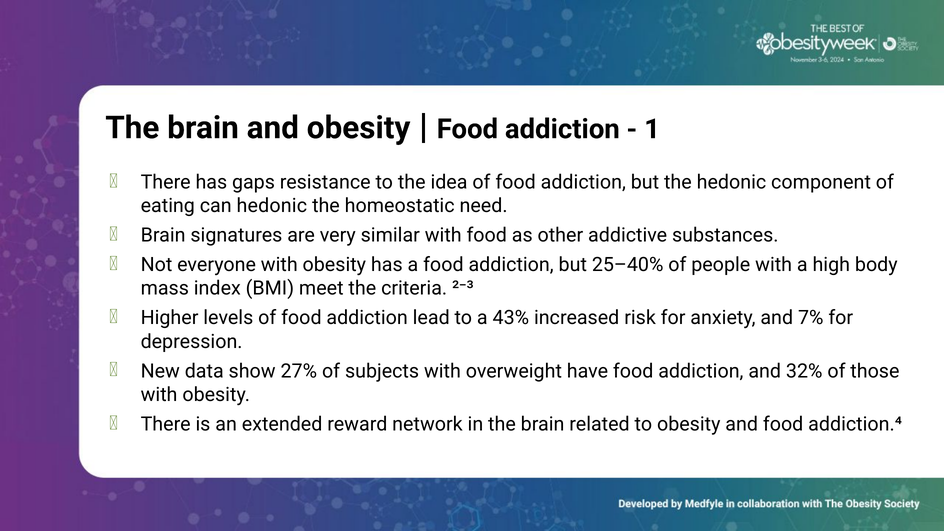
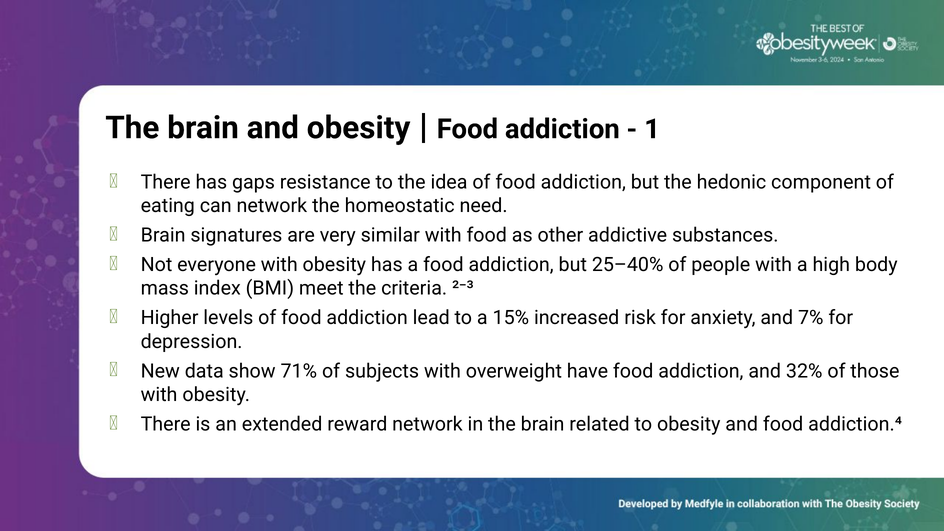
can hedonic: hedonic -> network
43%: 43% -> 15%
27%: 27% -> 71%
